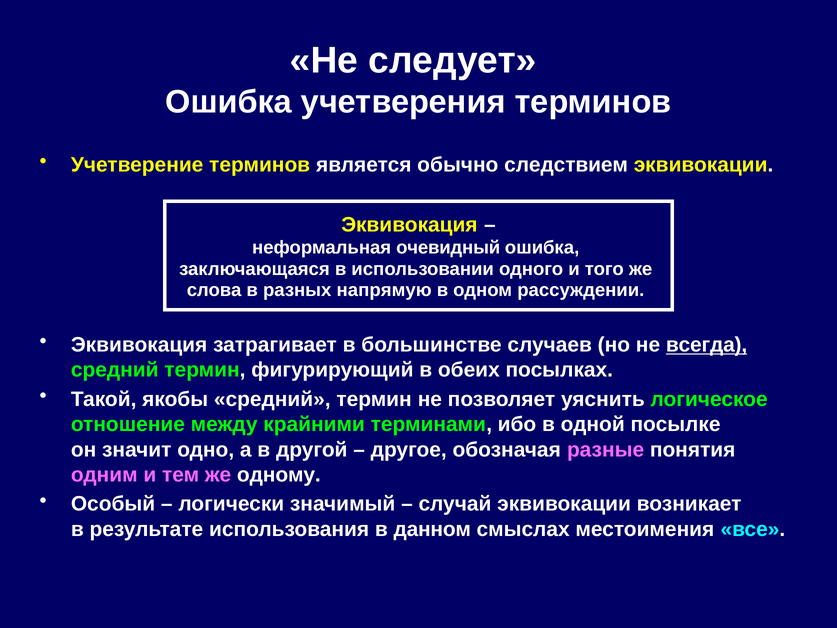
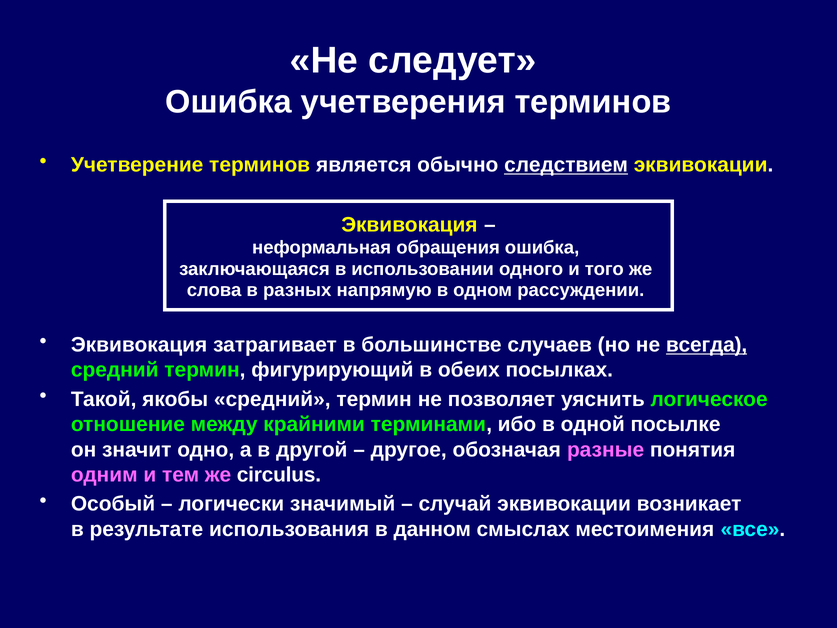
следствием underline: none -> present
очевидный: очевидный -> обращения
одному: одному -> circulus
